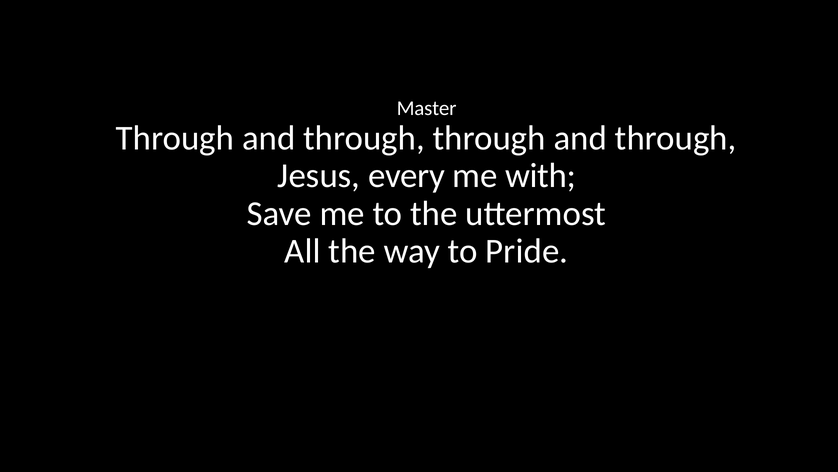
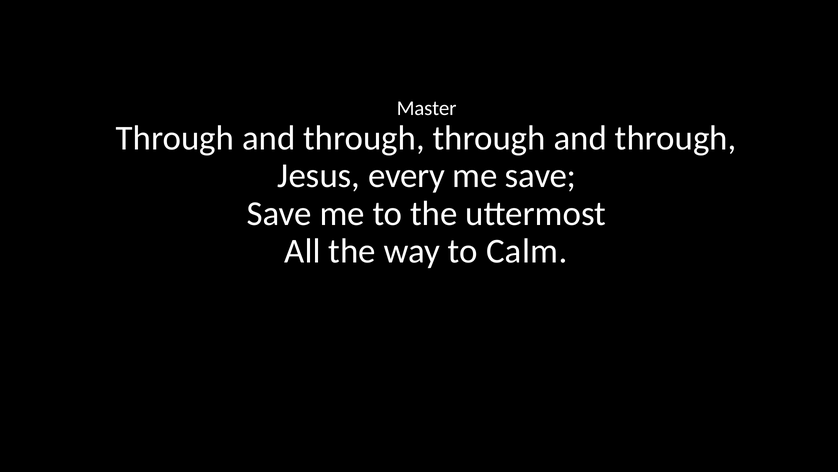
me with: with -> save
Pride: Pride -> Calm
